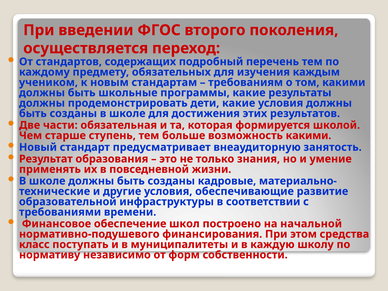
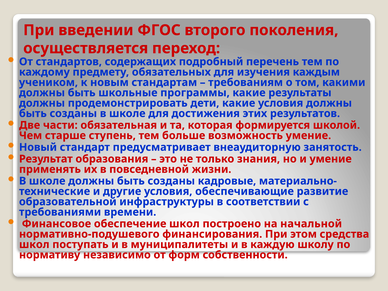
возможность какими: какими -> умение
класс at (34, 244): класс -> школ
